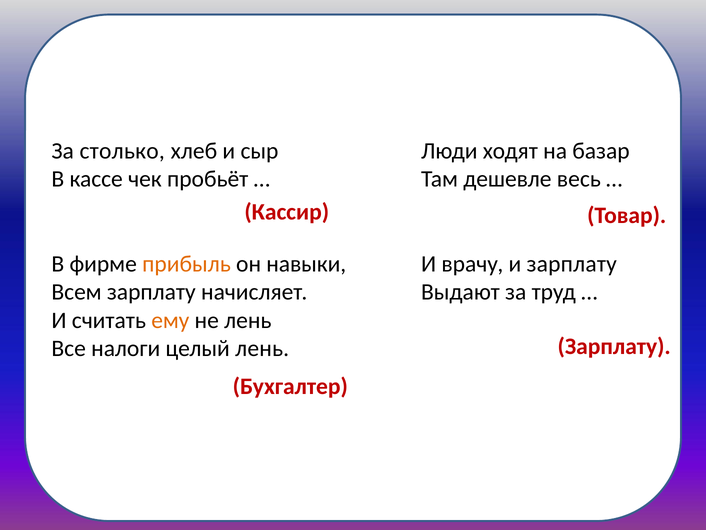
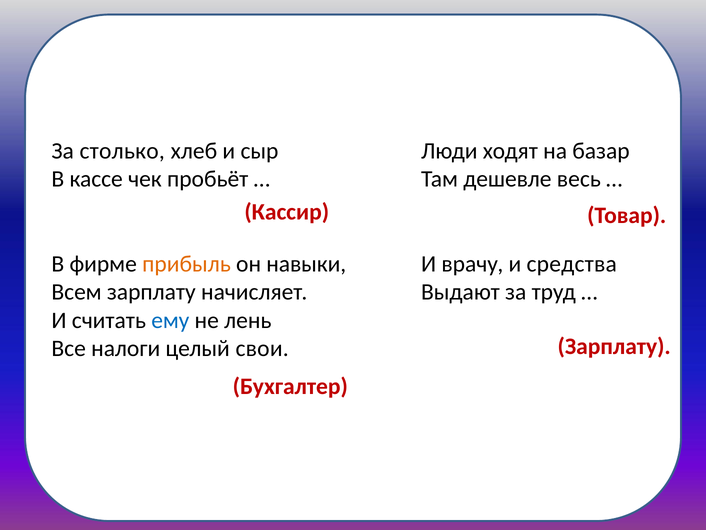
и зарплату: зарплату -> средства
ему colour: orange -> blue
целый лень: лень -> свои
